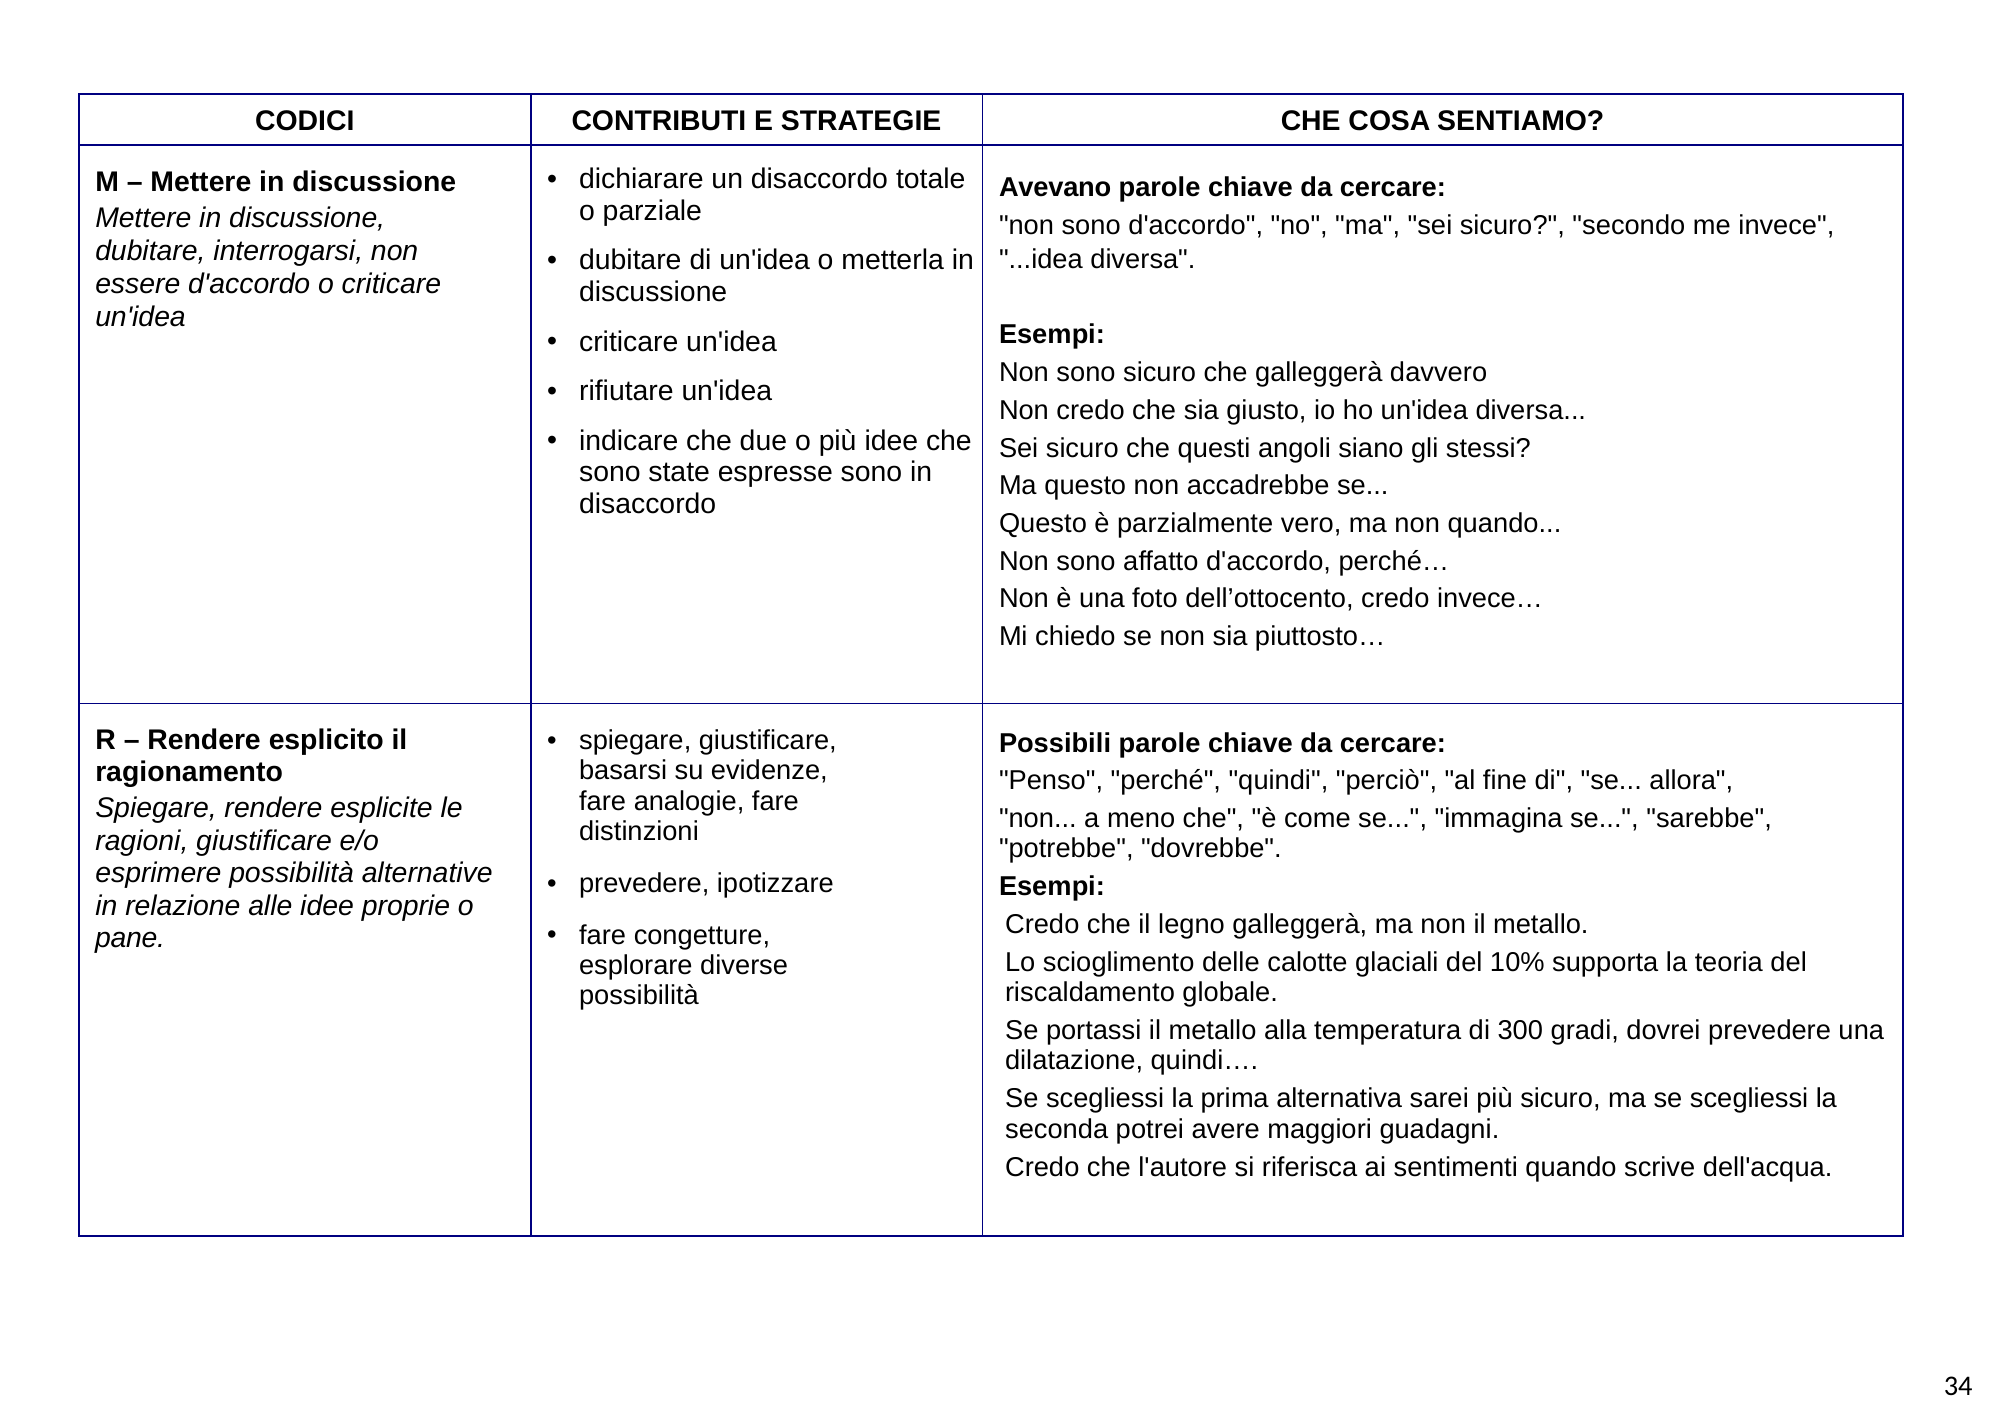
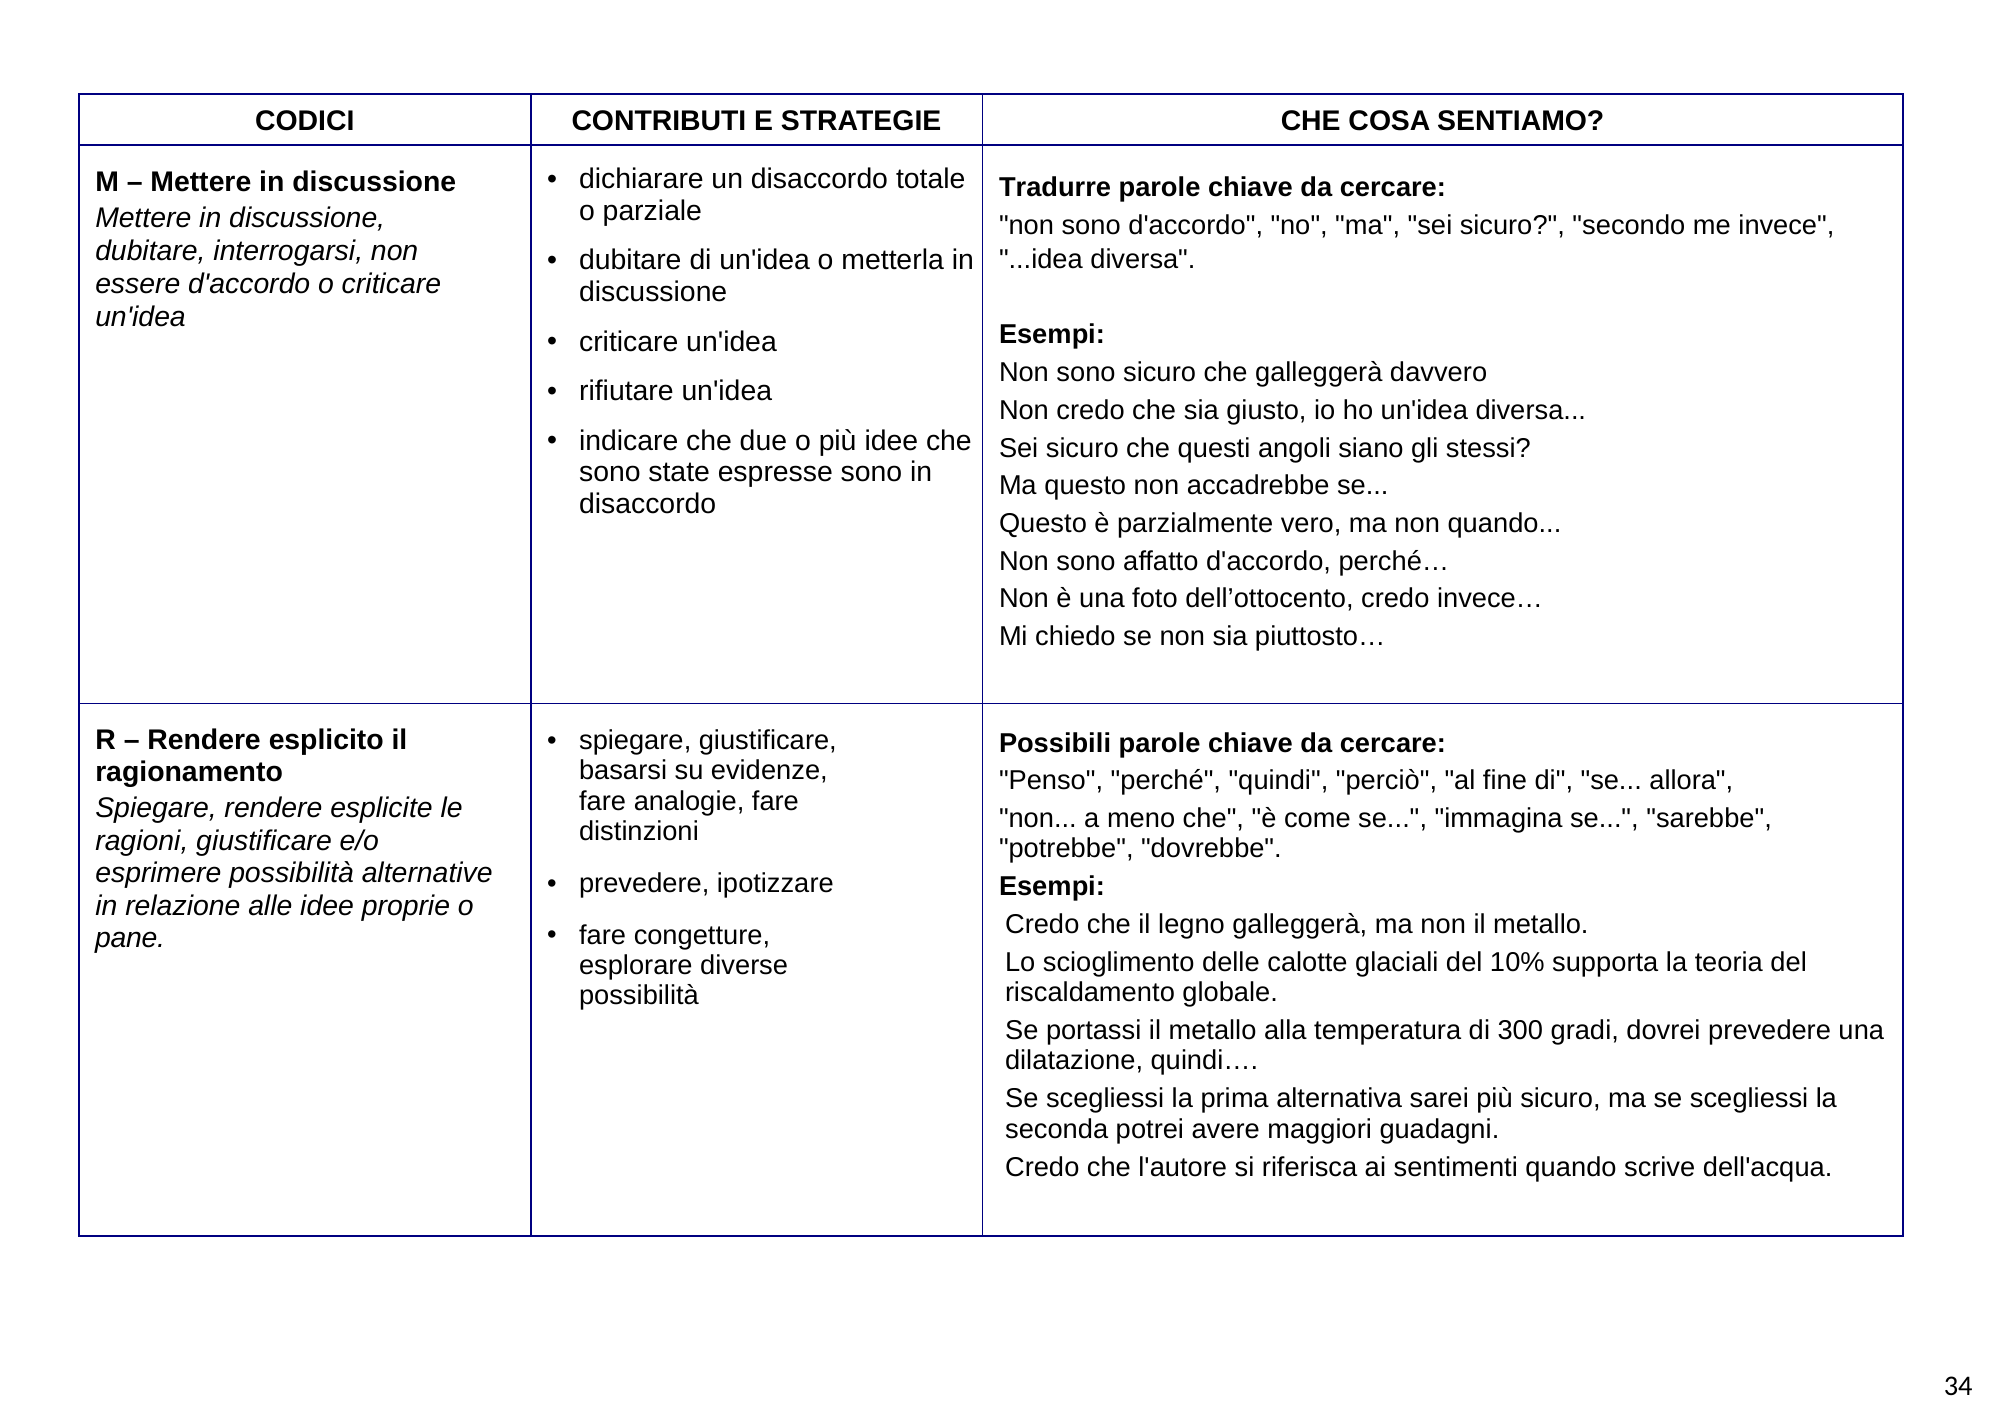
Avevano: Avevano -> Tradurre
